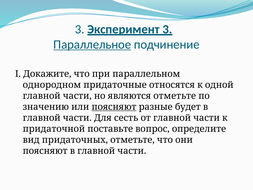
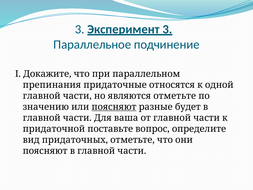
Параллельное underline: present -> none
однородном: однородном -> препинания
сесть: сесть -> ваша
